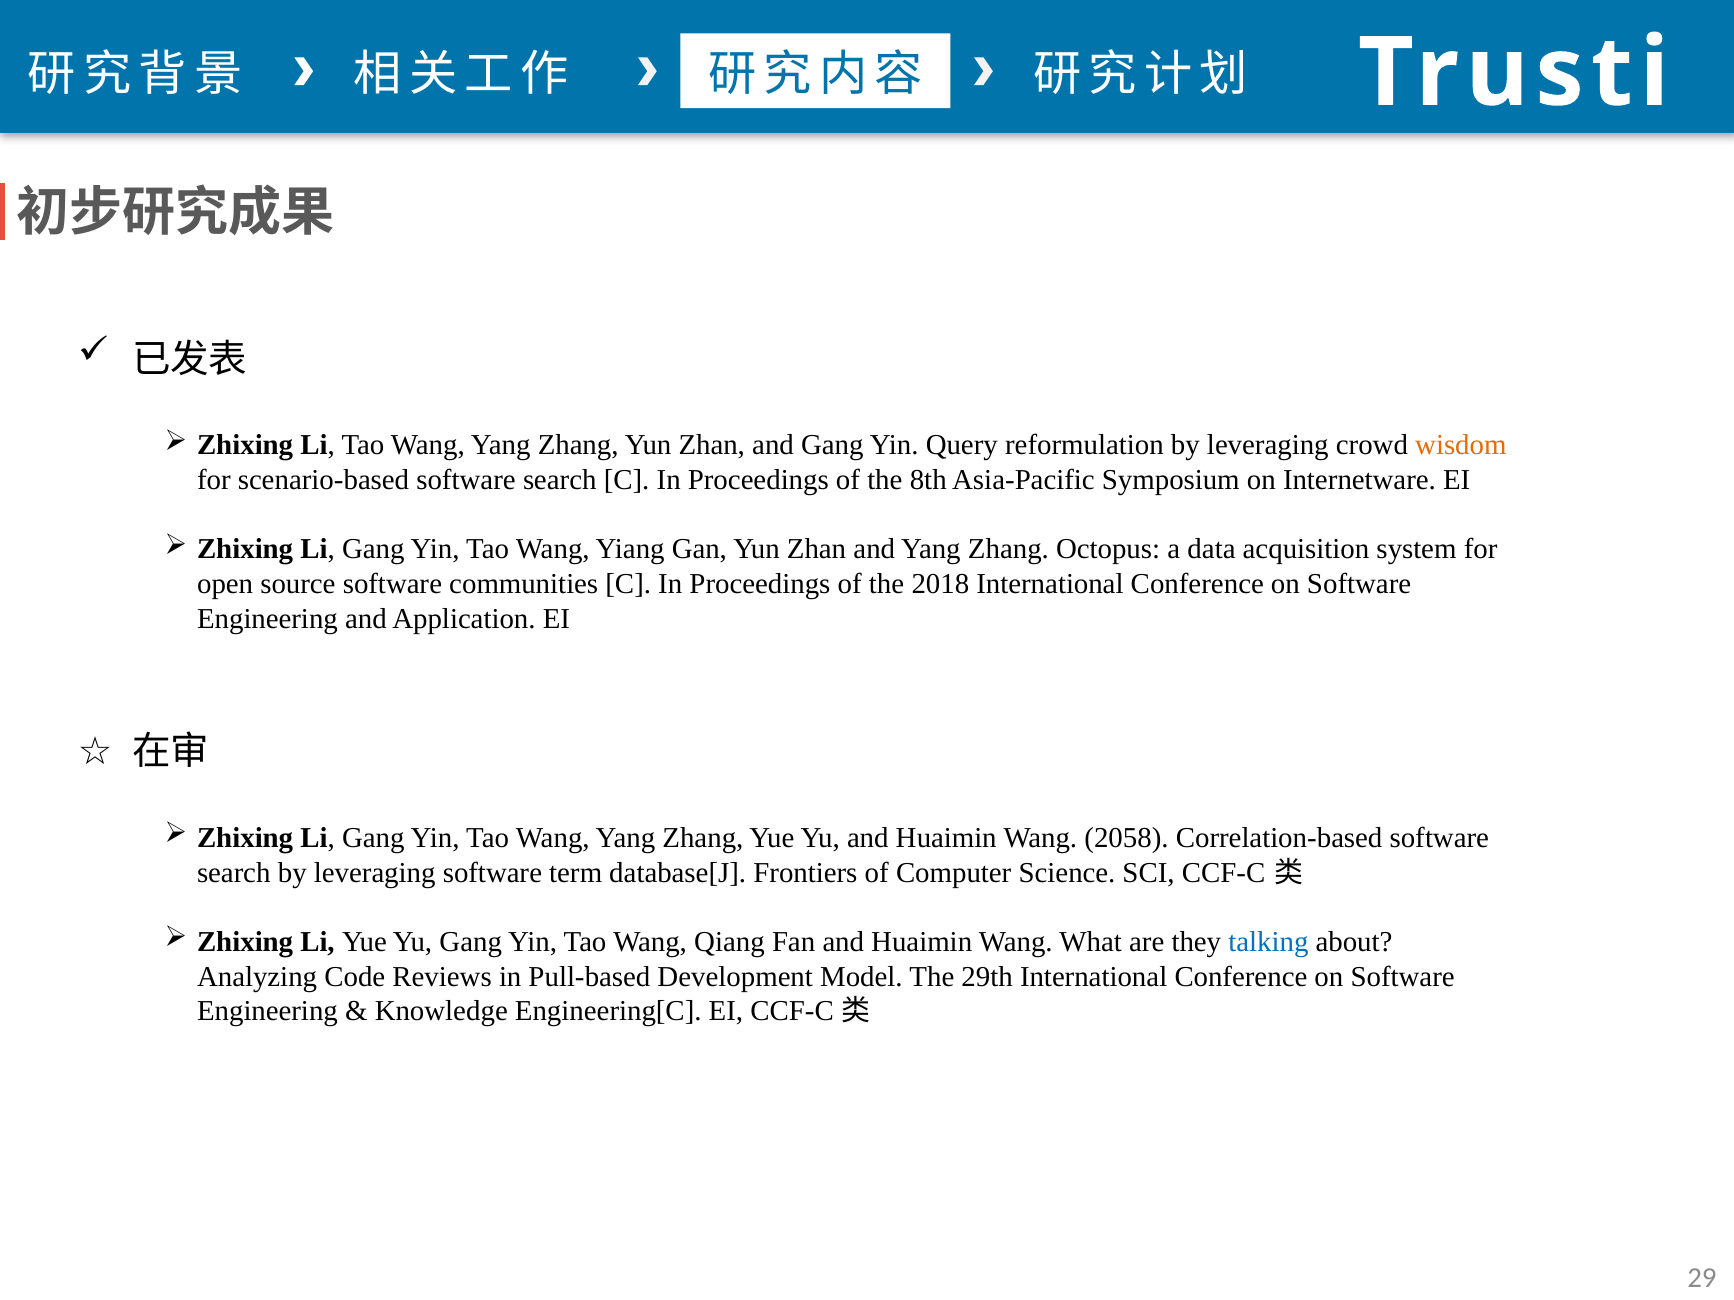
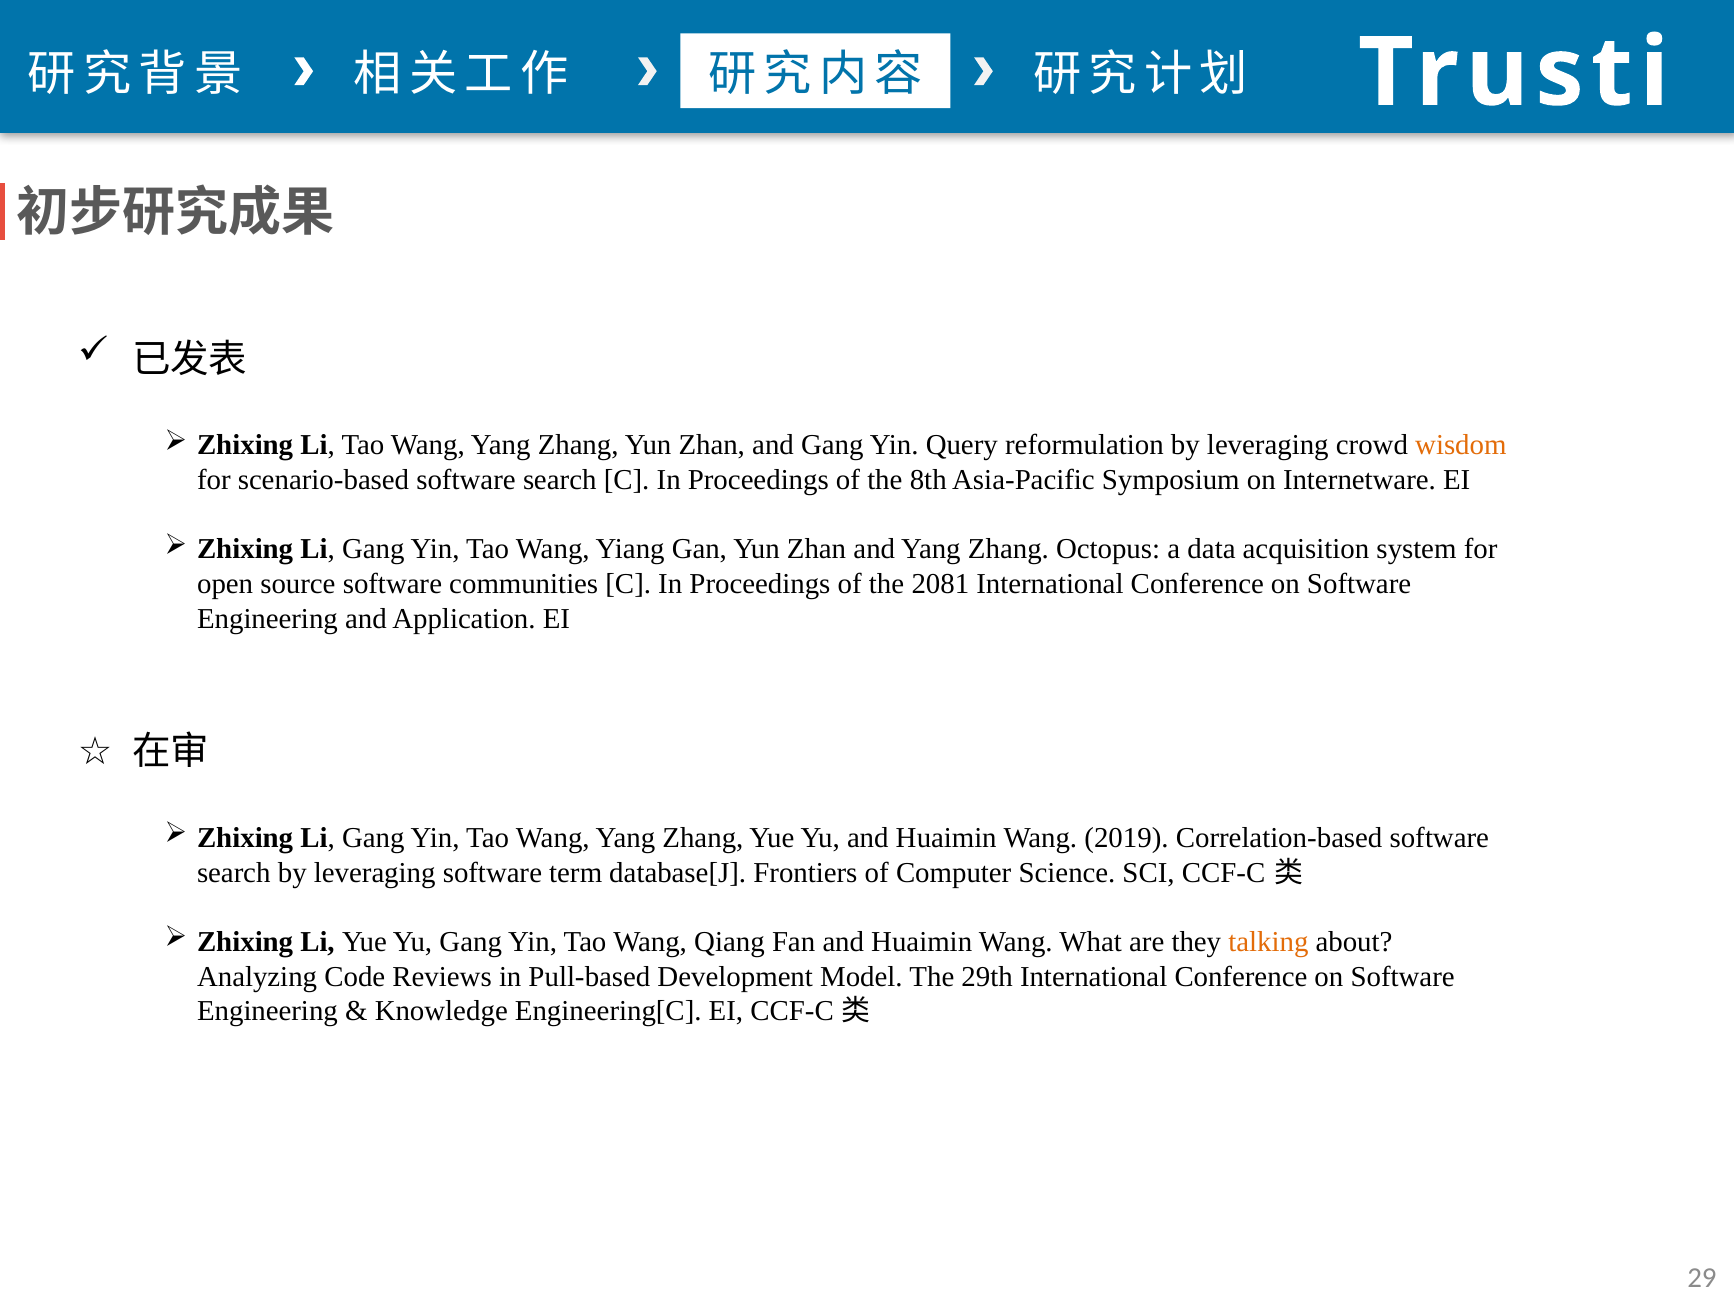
2018: 2018 -> 2081
2058: 2058 -> 2019
talking colour: blue -> orange
